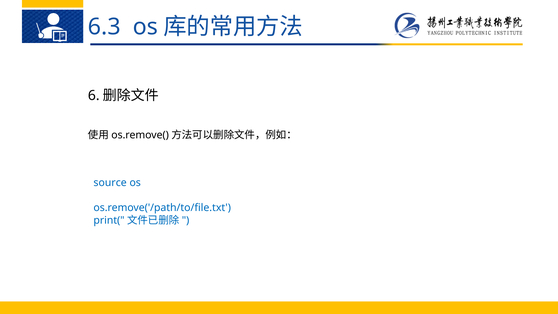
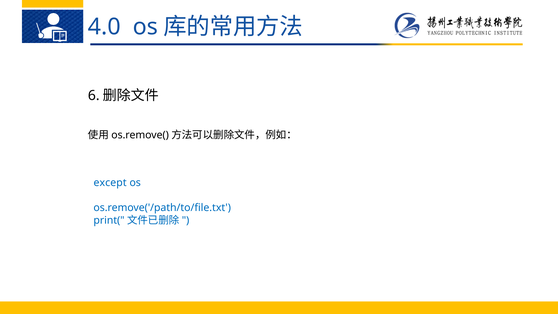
6.3: 6.3 -> 4.0
source: source -> except
